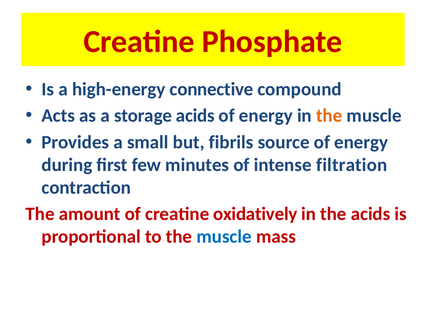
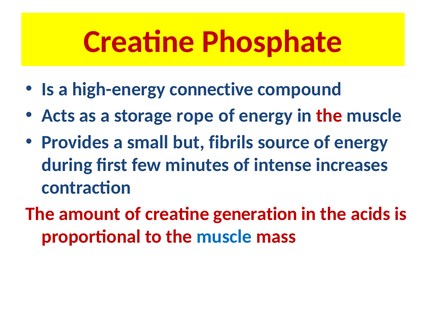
storage acids: acids -> rope
the at (329, 116) colour: orange -> red
filtration: filtration -> increases
oxidatively: oxidatively -> generation
